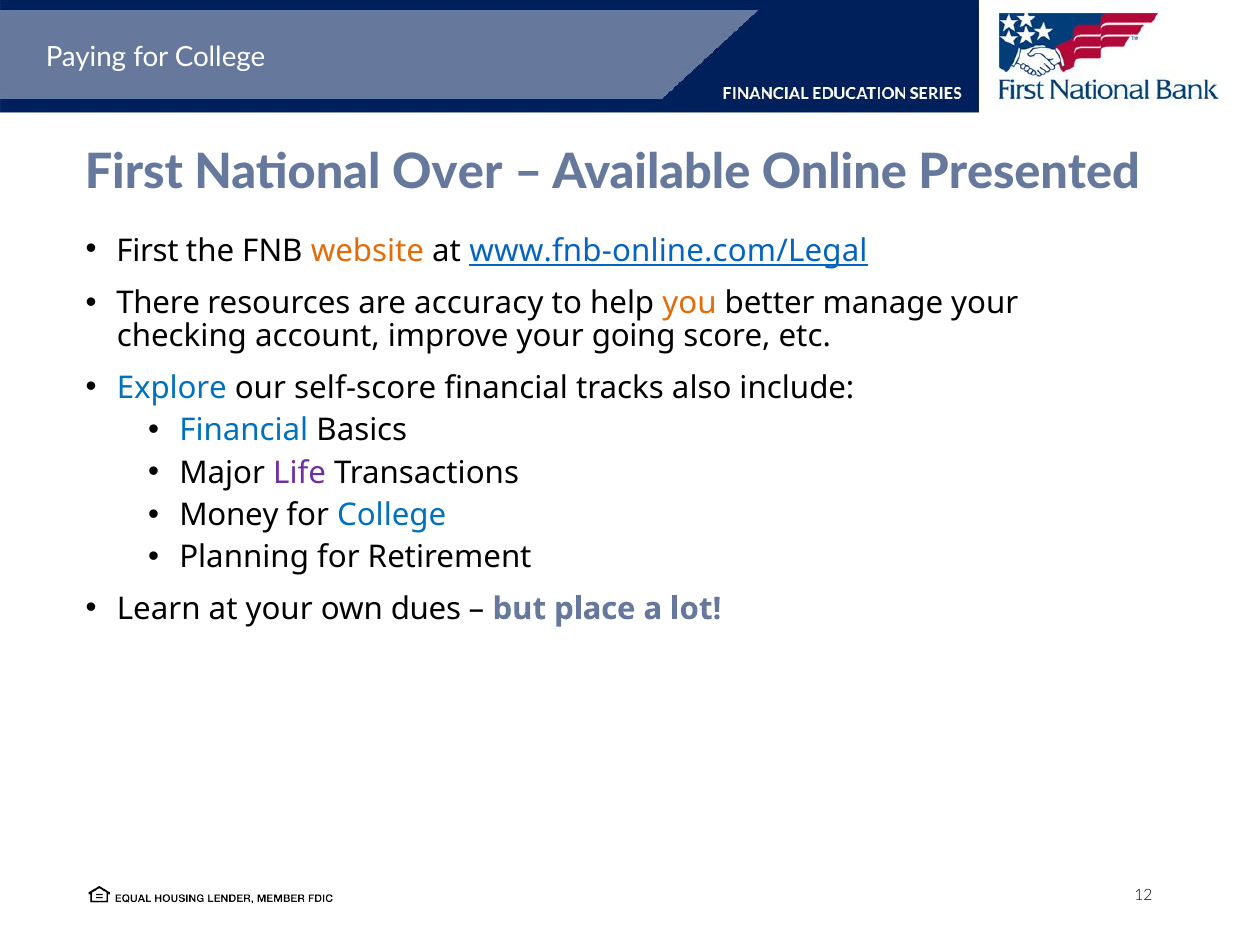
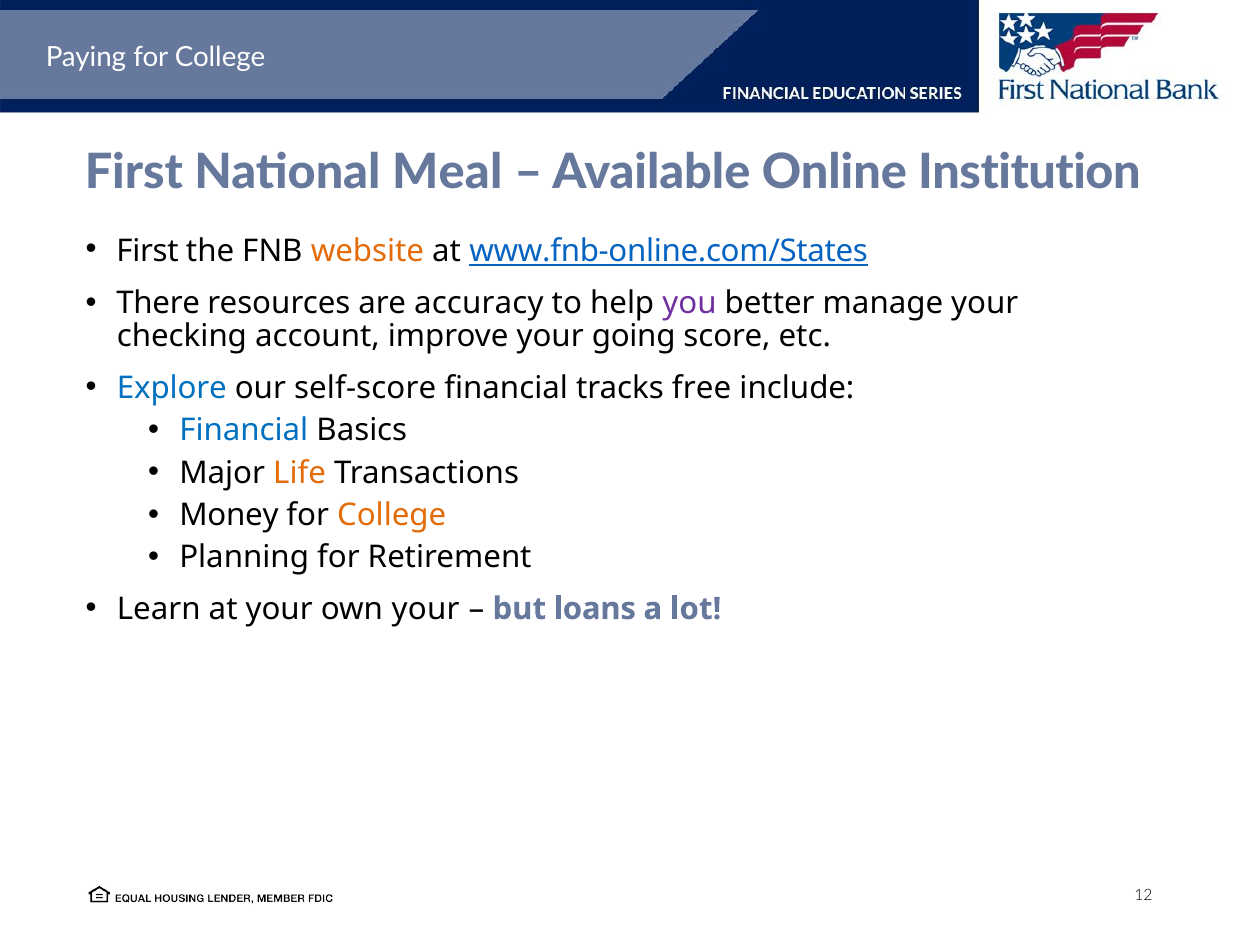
Over: Over -> Meal
Presented: Presented -> Institution
www.fnb-online.com/Legal: www.fnb-online.com/Legal -> www.fnb-online.com/States
you colour: orange -> purple
also: also -> free
Life colour: purple -> orange
College at (392, 515) colour: blue -> orange
own dues: dues -> your
place: place -> loans
